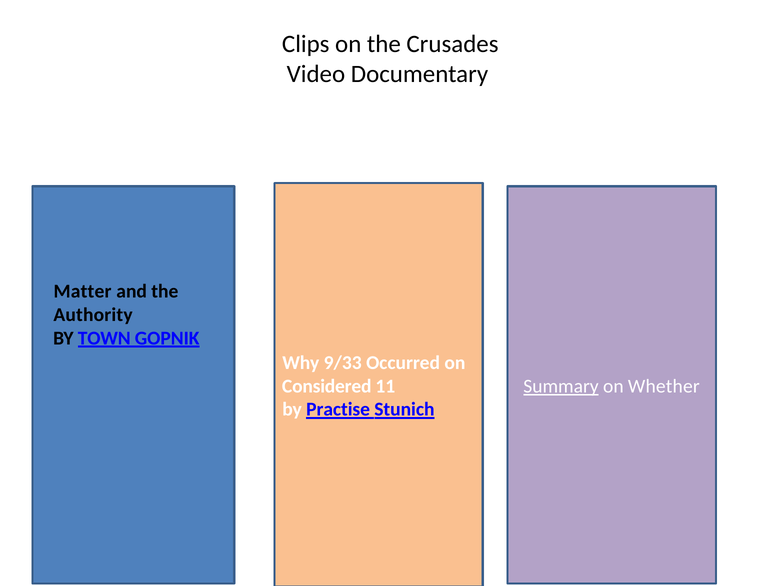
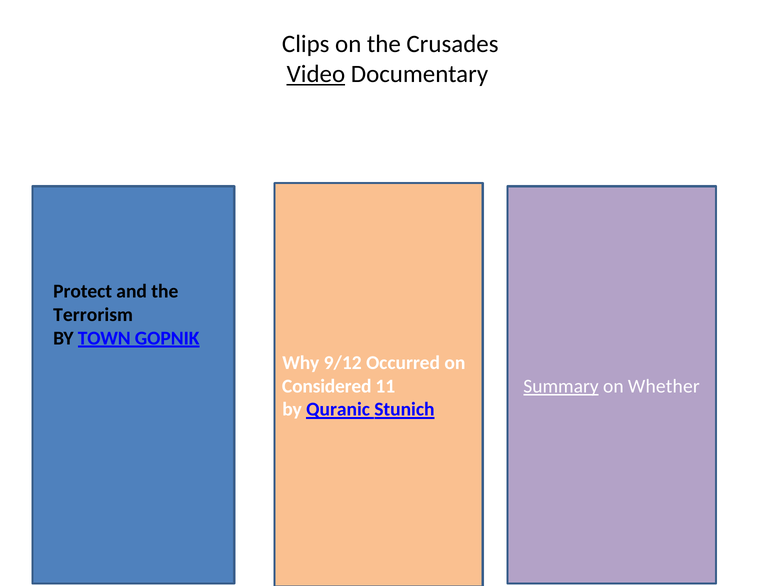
Video underline: none -> present
Matter: Matter -> Protect
Authority: Authority -> Terrorism
9/33: 9/33 -> 9/12
Practise: Practise -> Quranic
